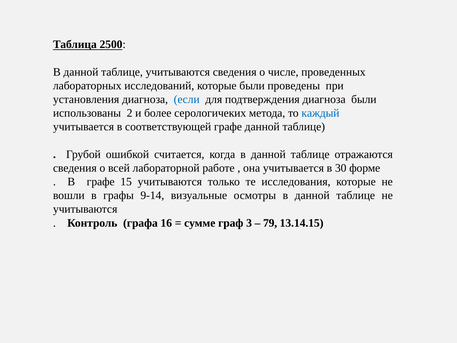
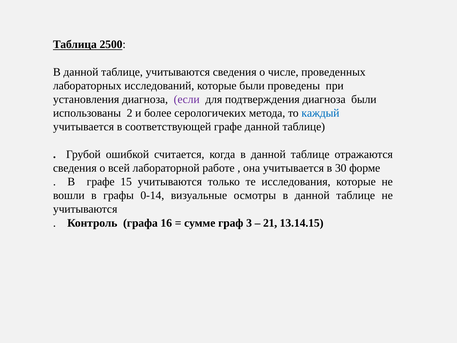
если colour: blue -> purple
9-14: 9-14 -> 0-14
79: 79 -> 21
